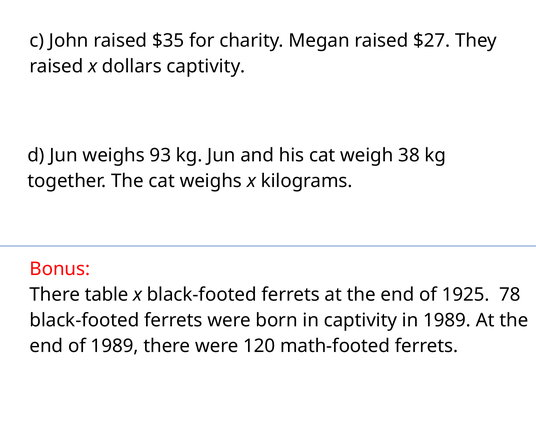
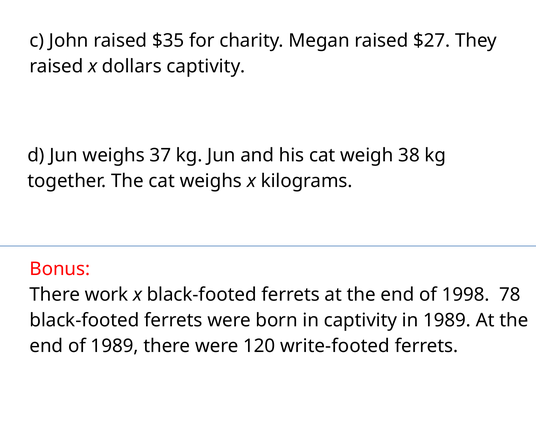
93: 93 -> 37
table: table -> work
1925: 1925 -> 1998
math-footed: math-footed -> write-footed
